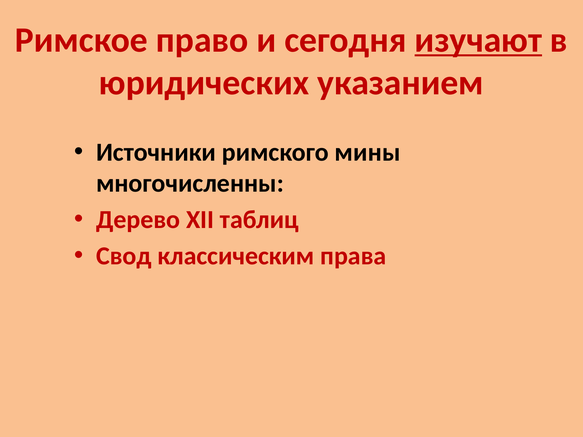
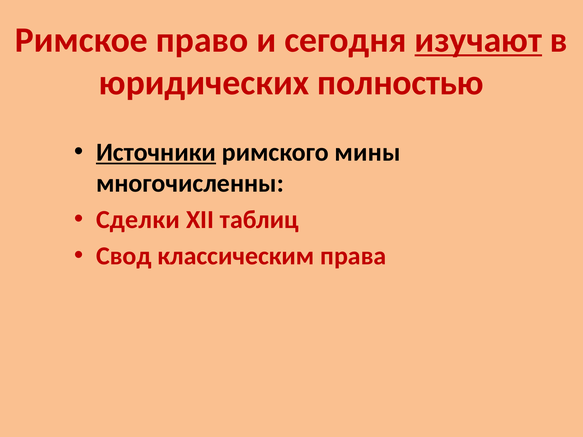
указанием: указанием -> полностью
Источники underline: none -> present
Дерево: Дерево -> Сделки
